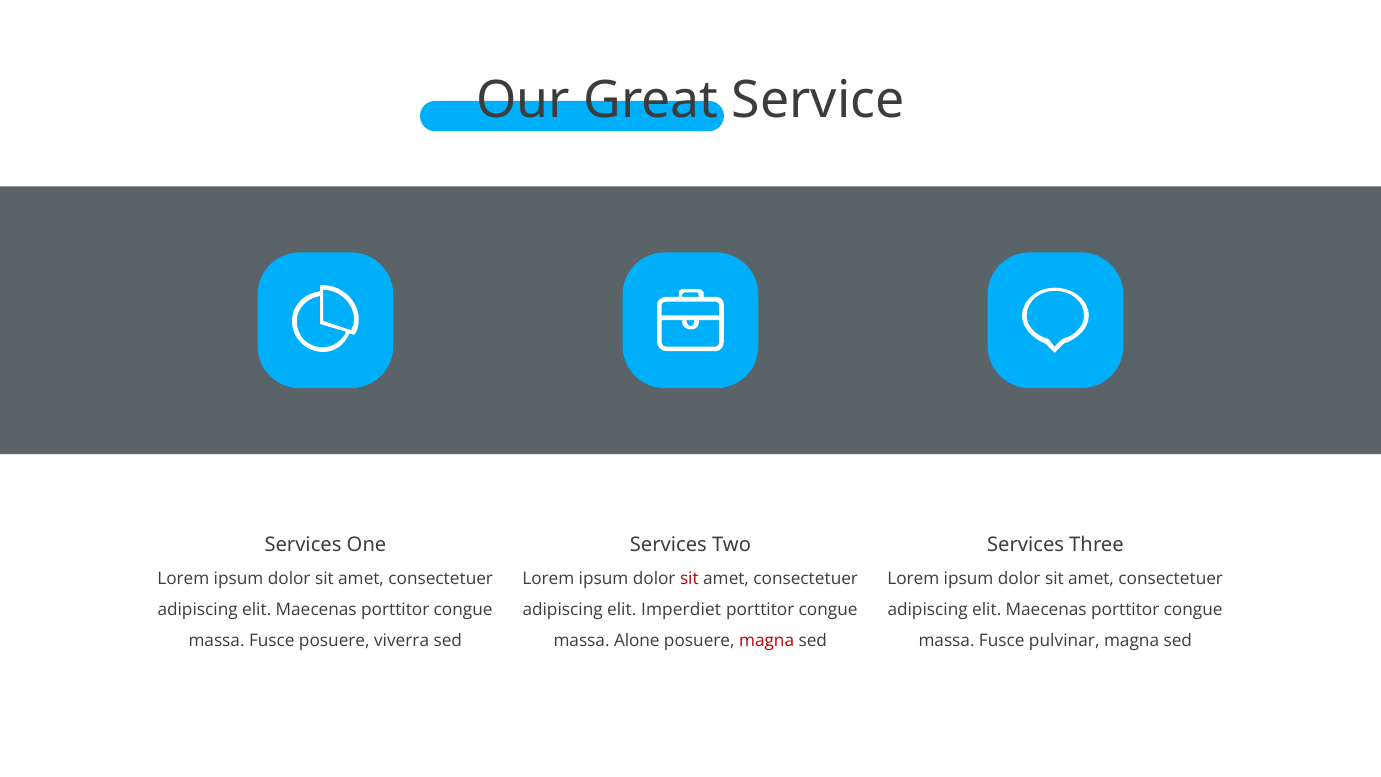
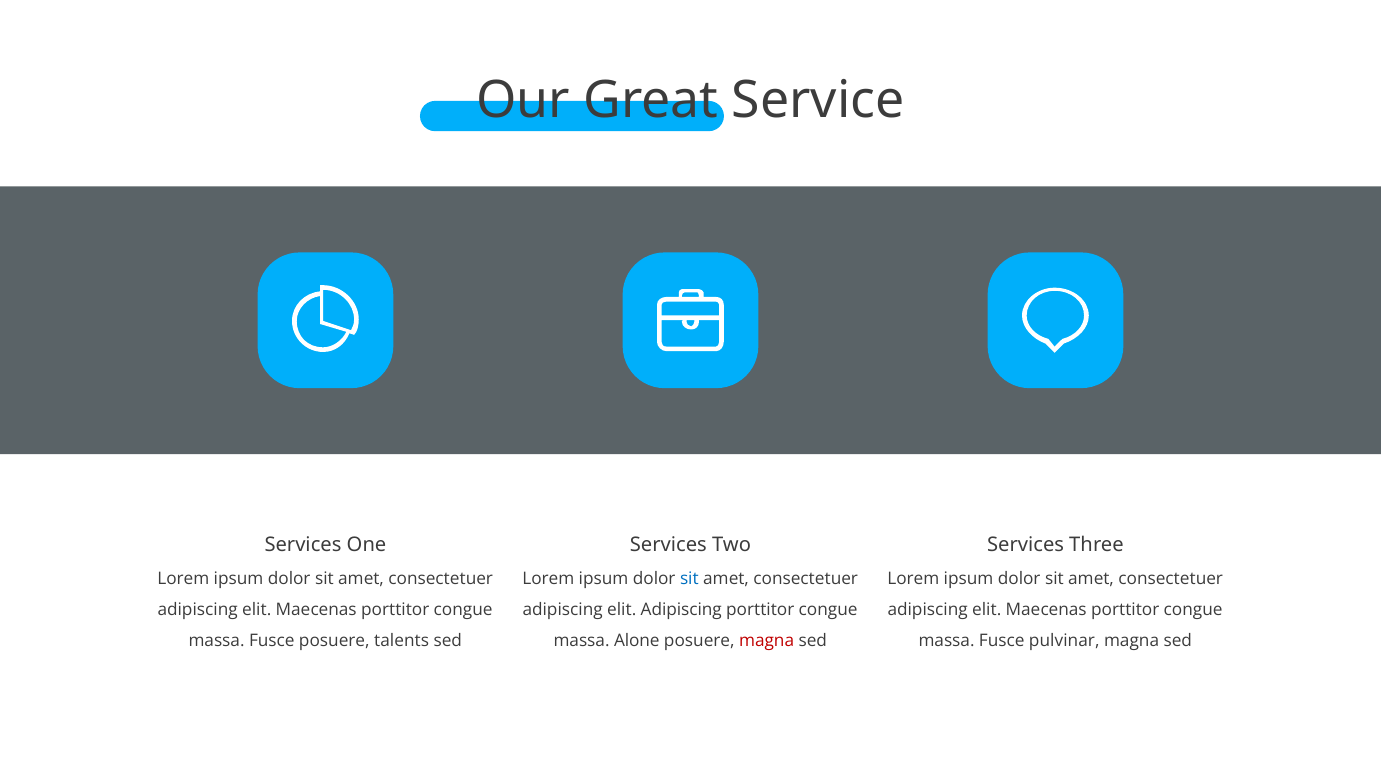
sit at (689, 579) colour: red -> blue
elit Imperdiet: Imperdiet -> Adipiscing
viverra: viverra -> talents
